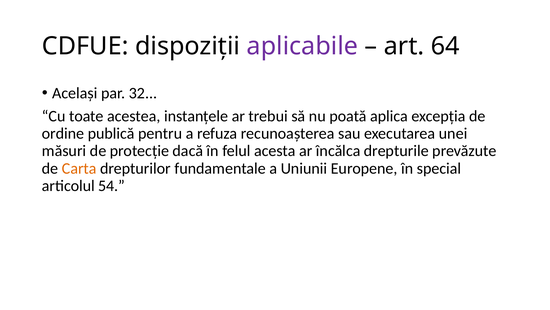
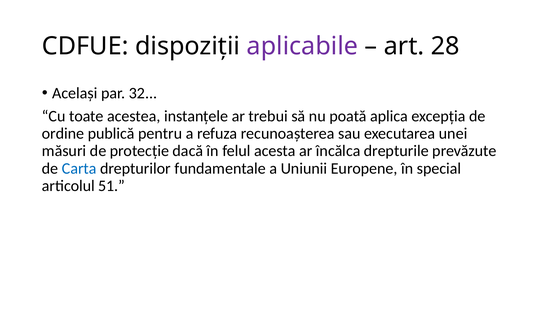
64: 64 -> 28
Carta colour: orange -> blue
54: 54 -> 51
